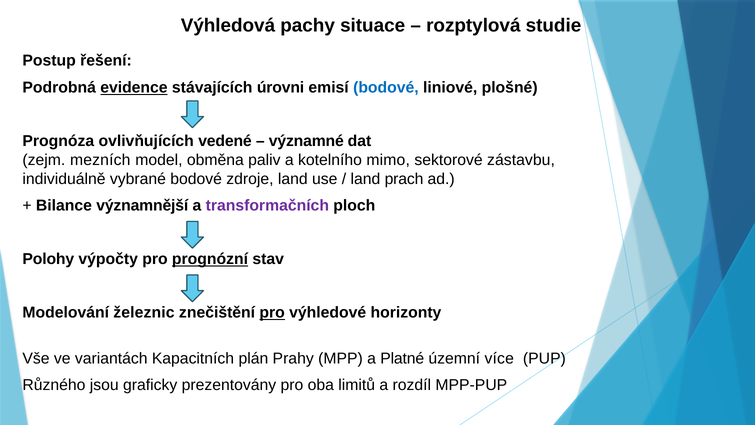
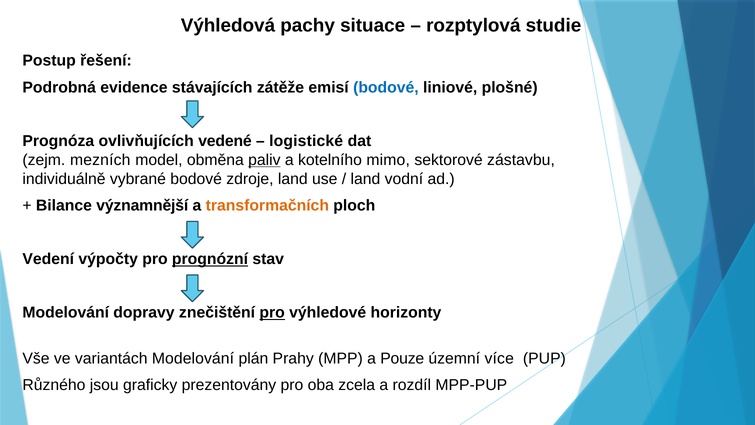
evidence underline: present -> none
úrovni: úrovni -> zátěže
významné: významné -> logistické
paliv underline: none -> present
prach: prach -> vodní
transformačních colour: purple -> orange
Polohy: Polohy -> Vedení
železnic: železnic -> dopravy
variantách Kapacitních: Kapacitních -> Modelování
Platné: Platné -> Pouze
limitů: limitů -> zcela
